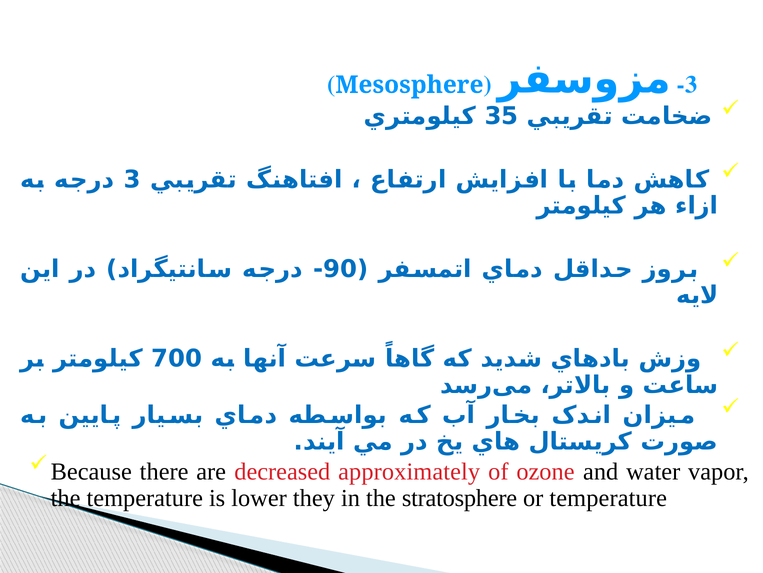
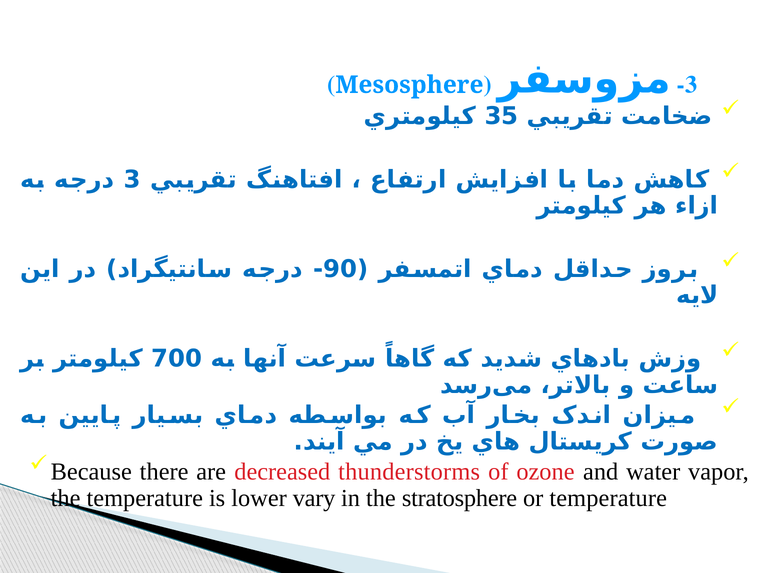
approximately: approximately -> thunderstorms
they: they -> vary
